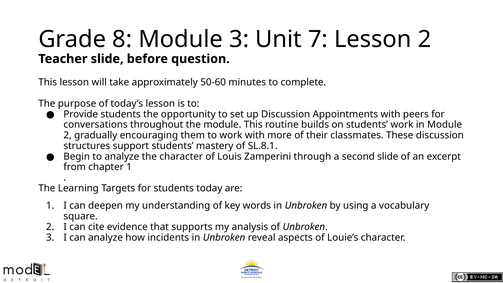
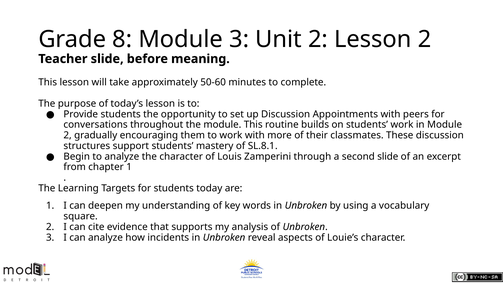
Unit 7: 7 -> 2
question: question -> meaning
